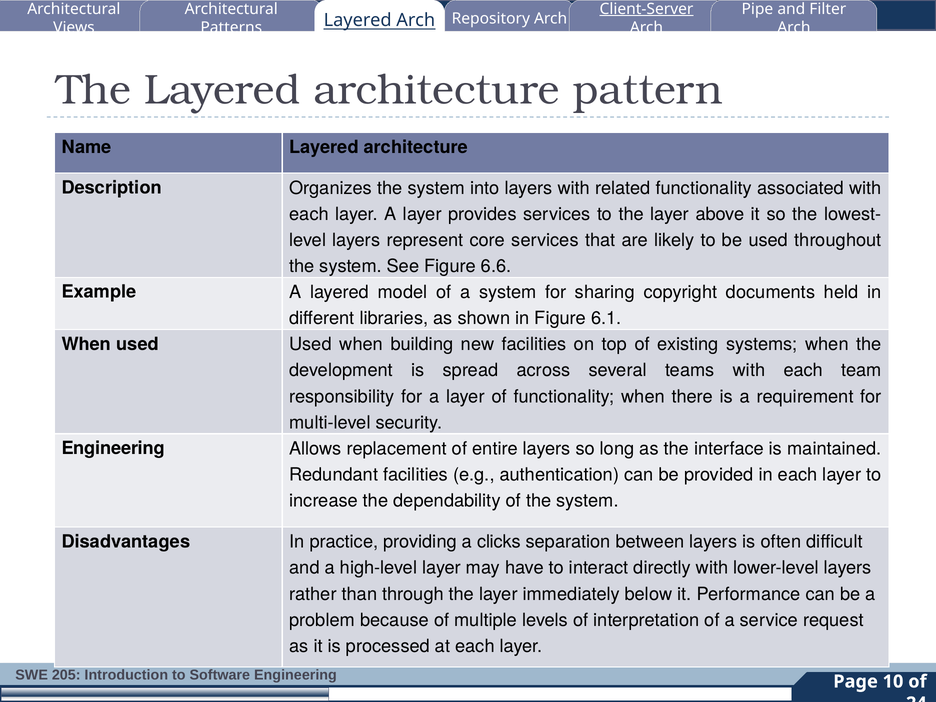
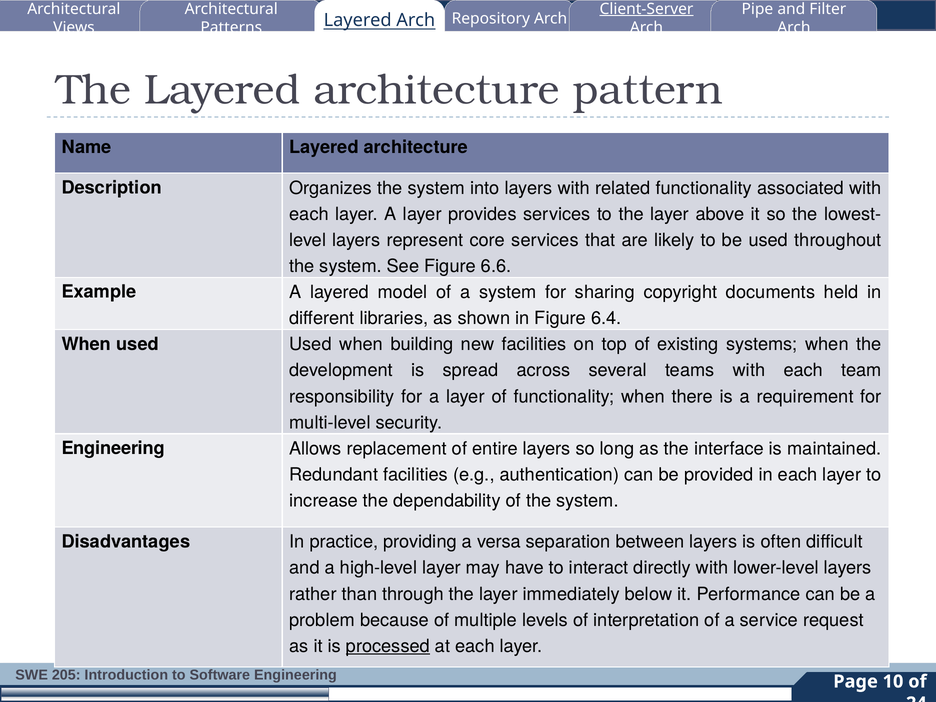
6.1: 6.1 -> 6.4
clicks: clicks -> versa
processed underline: none -> present
